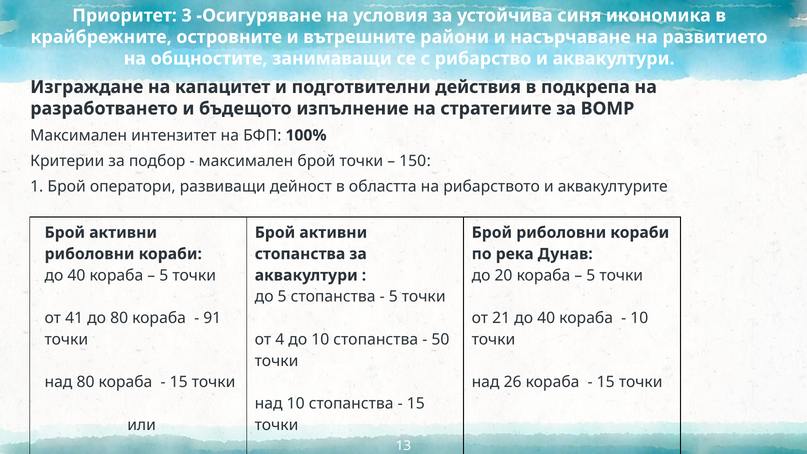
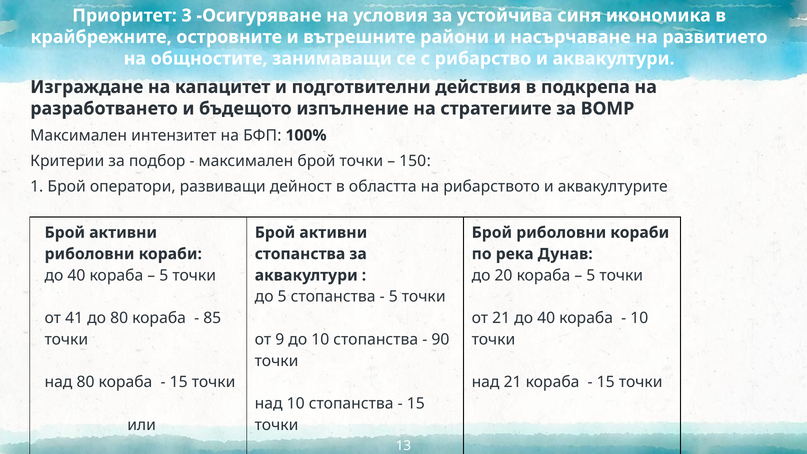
91: 91 -> 85
4: 4 -> 9
50: 50 -> 90
над 26: 26 -> 21
